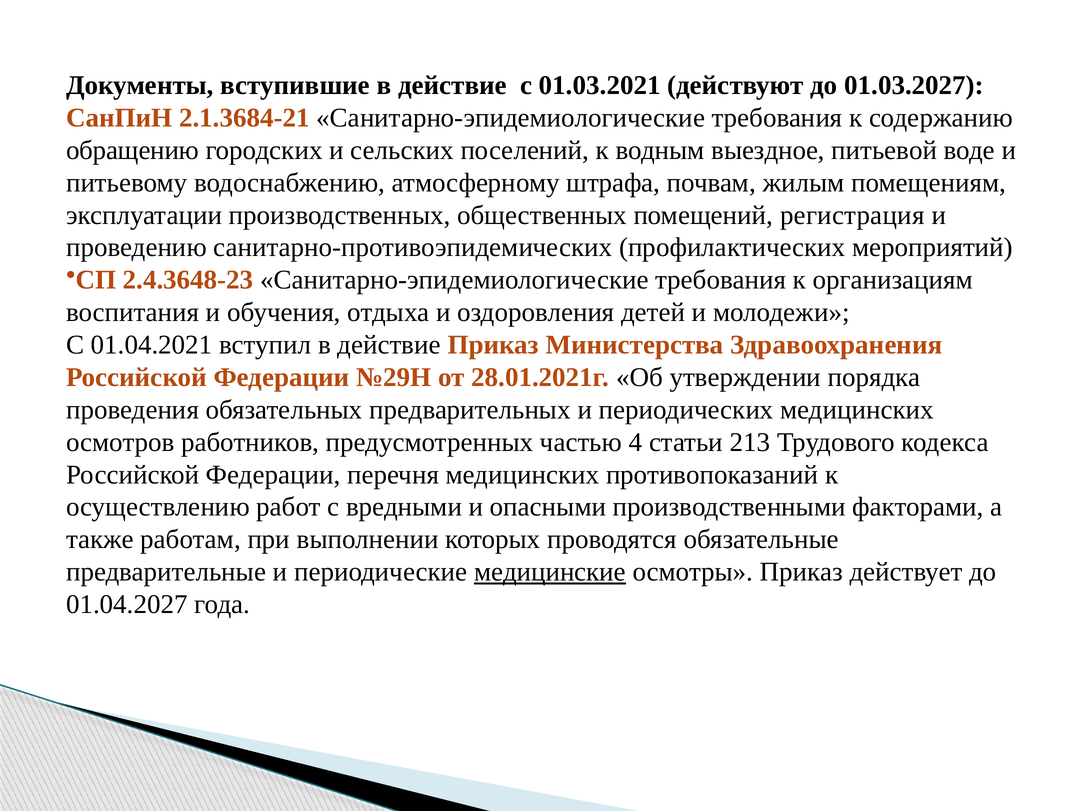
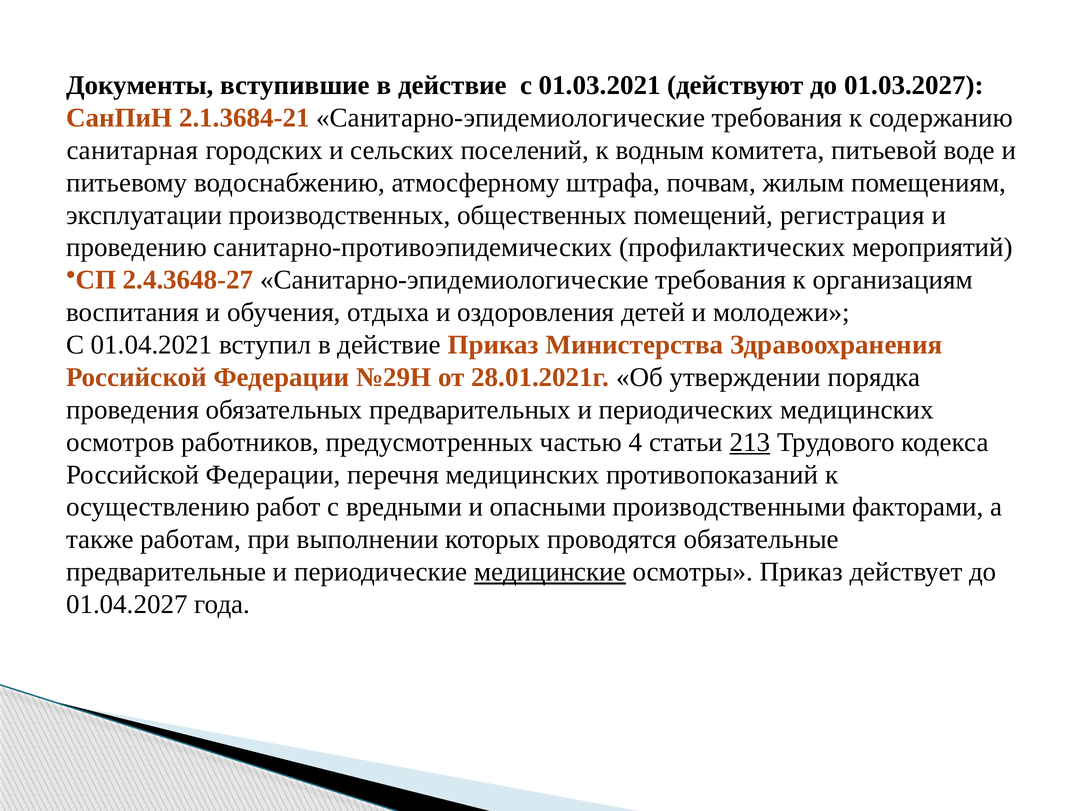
обращению: обращению -> санитарная
выездное: выездное -> комитета
2.4.3648-23: 2.4.3648-23 -> 2.4.3648-27
213 underline: none -> present
